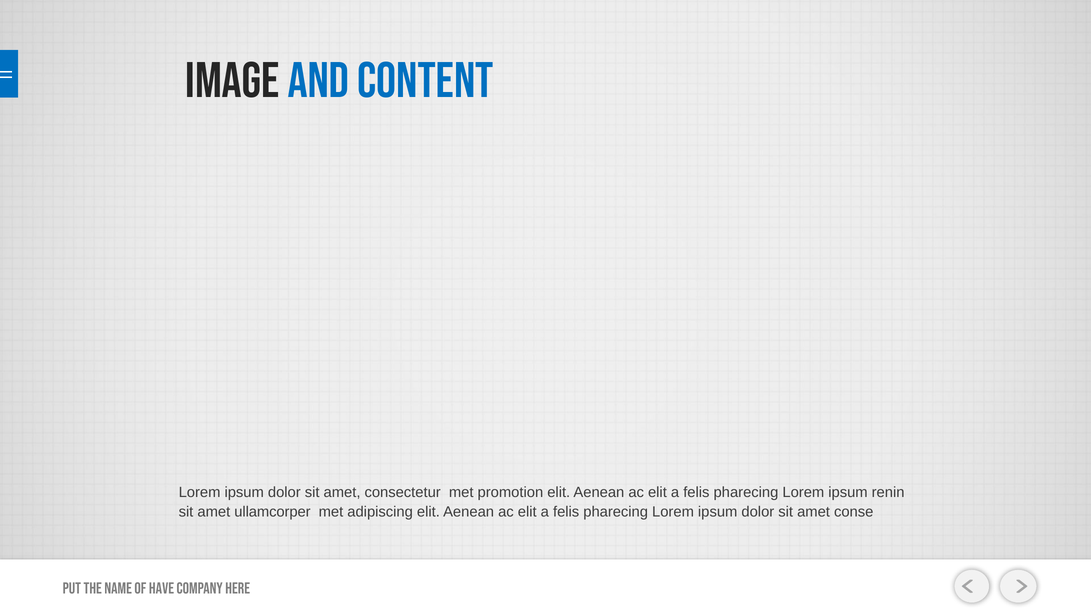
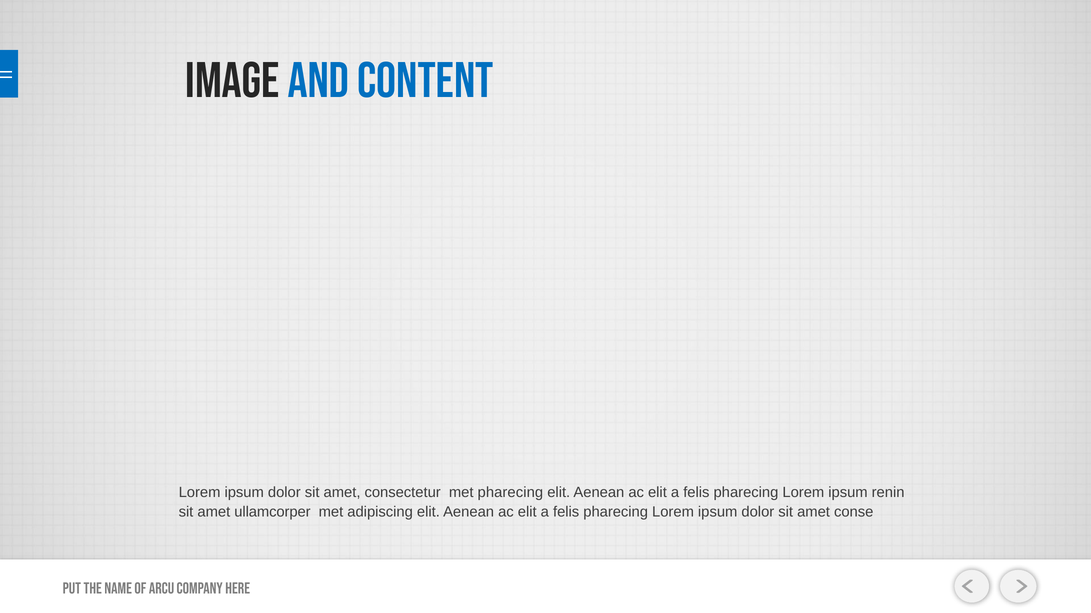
met promotion: promotion -> pharecing
HAVE: HAVE -> ARCU
